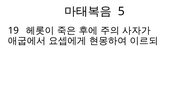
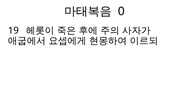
5: 5 -> 0
